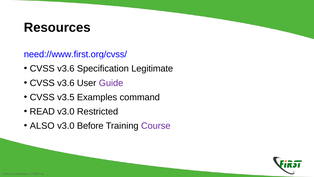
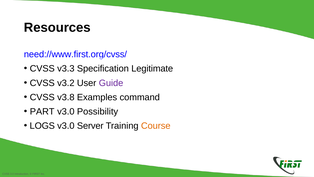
v3.6 at (66, 69): v3.6 -> v3.3
v3.6 at (66, 83): v3.6 -> v3.2
v3.5: v3.5 -> v3.8
READ: READ -> PART
Restricted: Restricted -> Possibility
ALSO: ALSO -> LOGS
Before: Before -> Server
Course colour: purple -> orange
